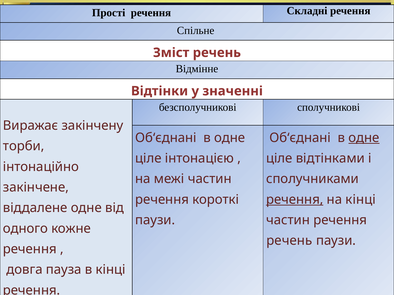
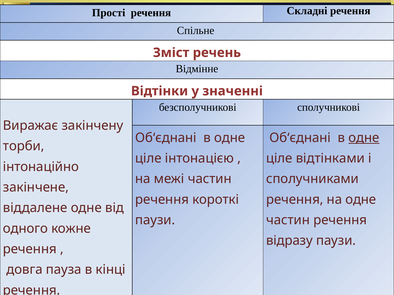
речення at (295, 200) underline: present -> none
на кінці: кінці -> одне
речень at (289, 241): речень -> відразу
